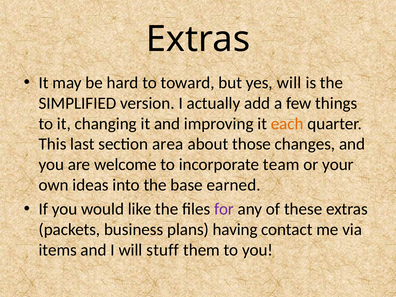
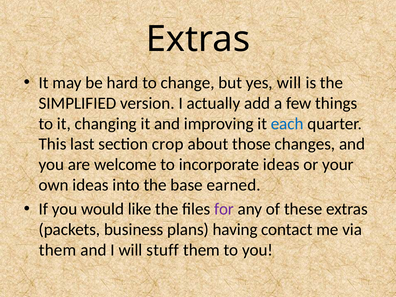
toward: toward -> change
each colour: orange -> blue
area: area -> crop
incorporate team: team -> ideas
items at (58, 250): items -> them
